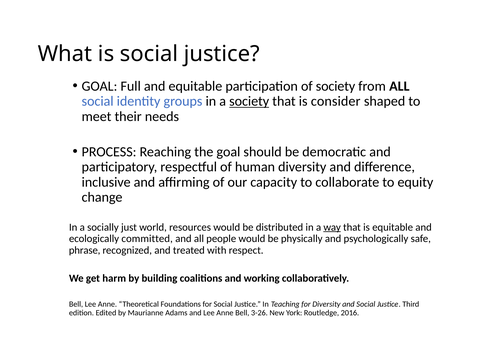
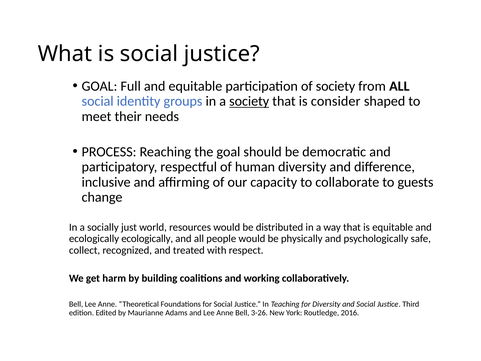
equity: equity -> guests
way underline: present -> none
ecologically committed: committed -> ecologically
phrase: phrase -> collect
